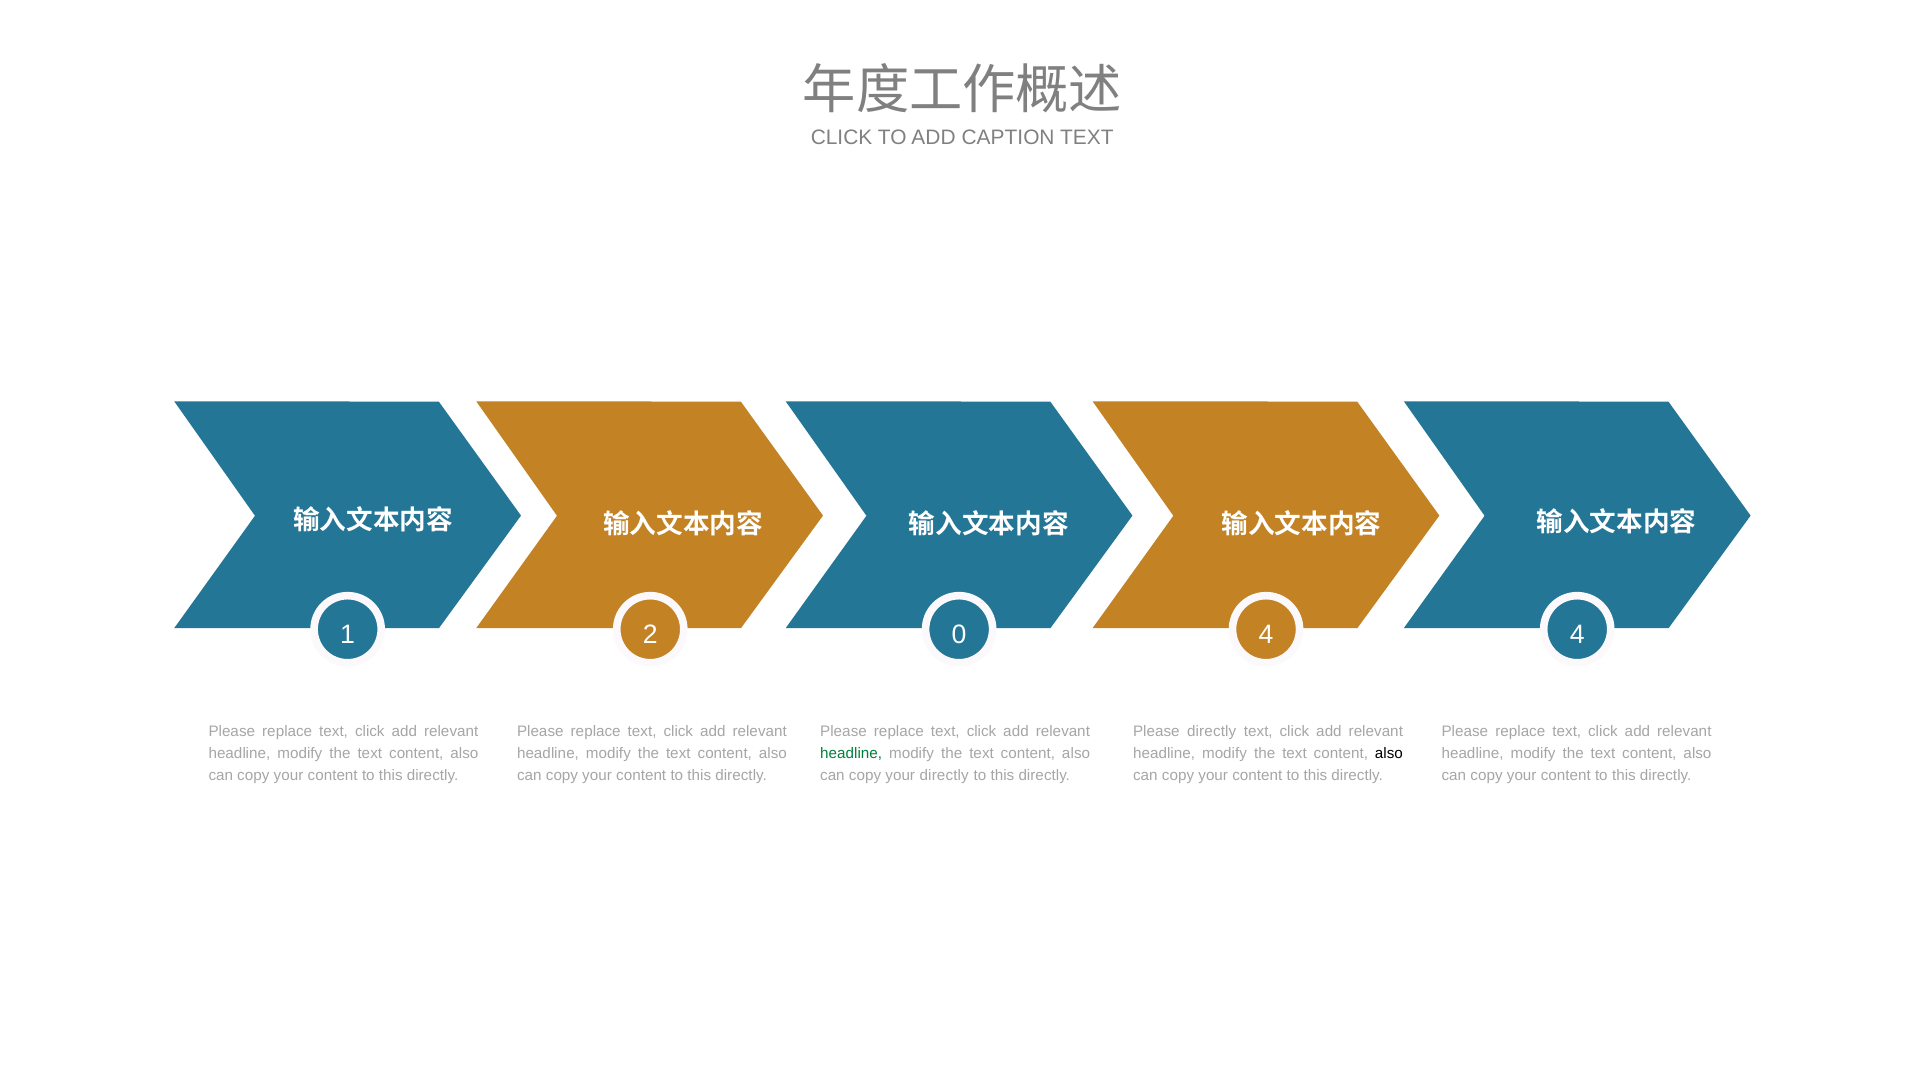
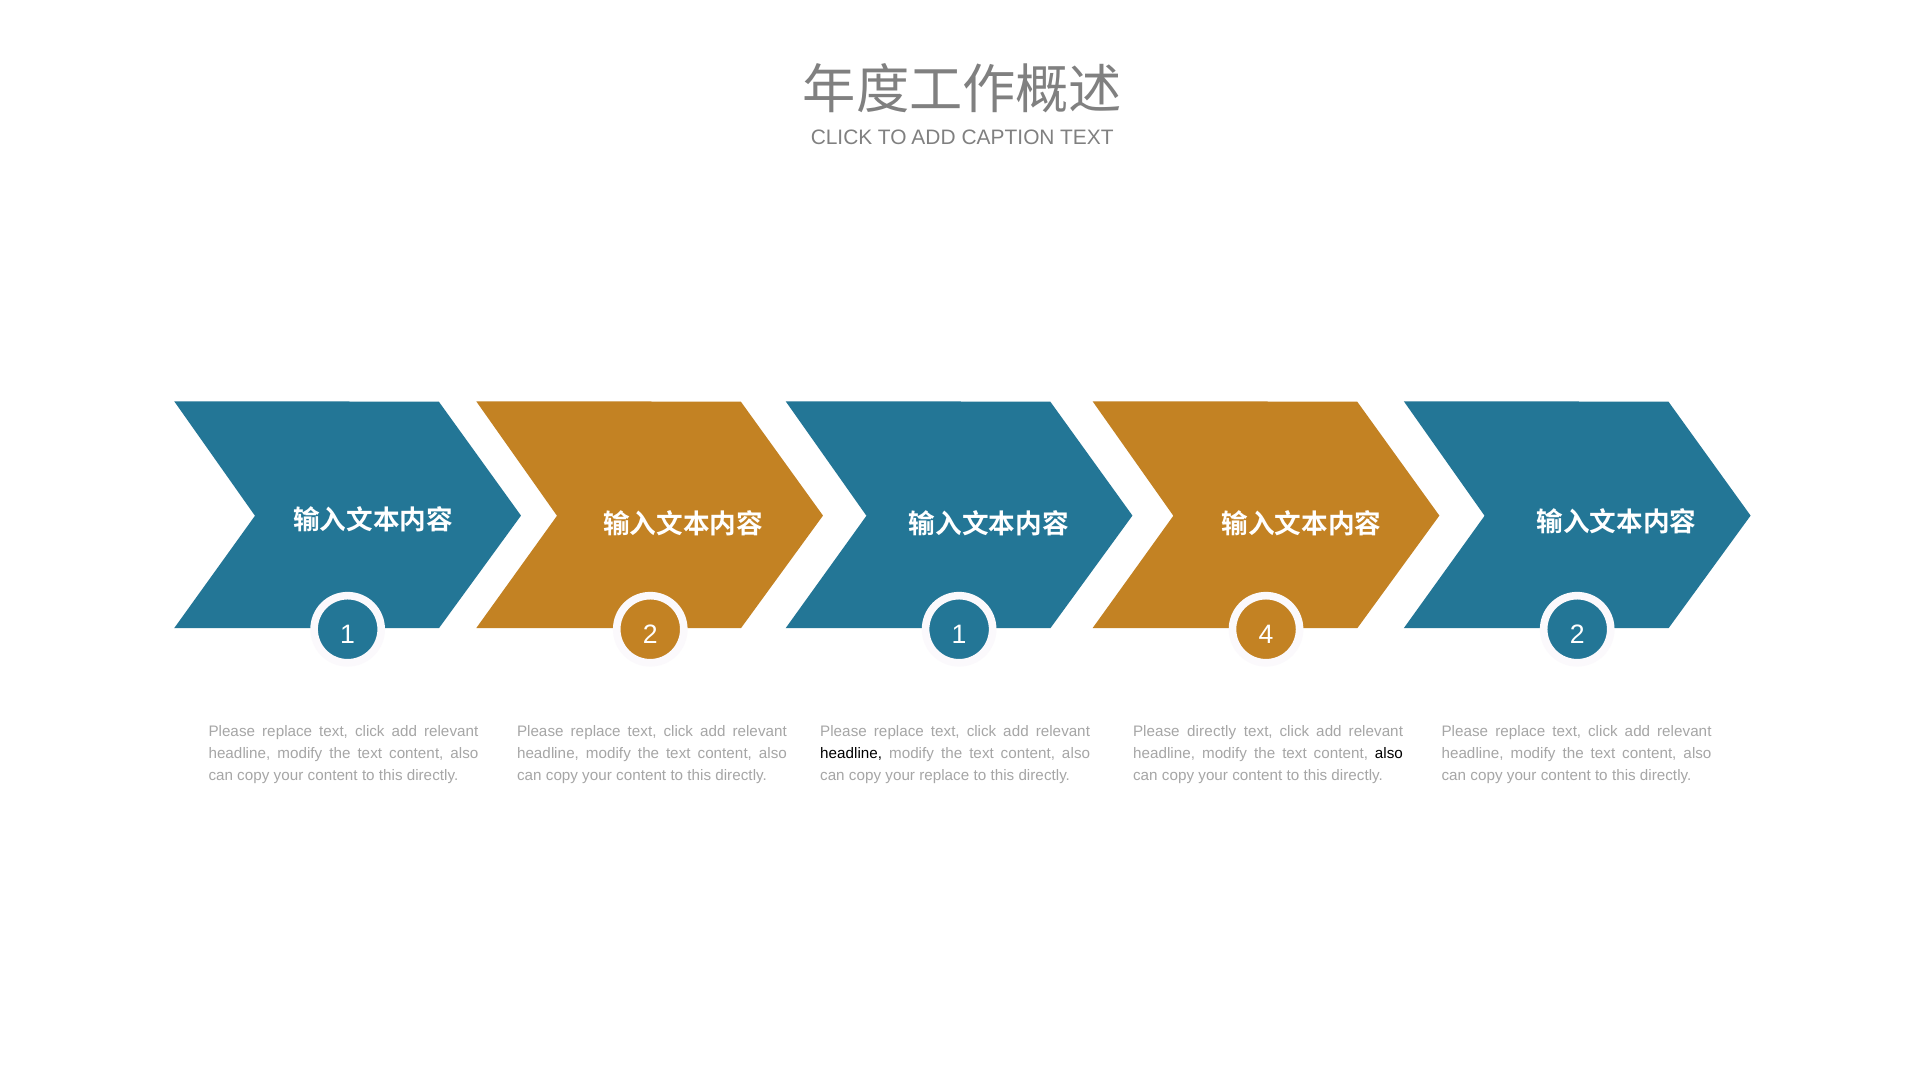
2 0: 0 -> 1
4 4: 4 -> 2
headline at (851, 753) colour: green -> black
your directly: directly -> replace
